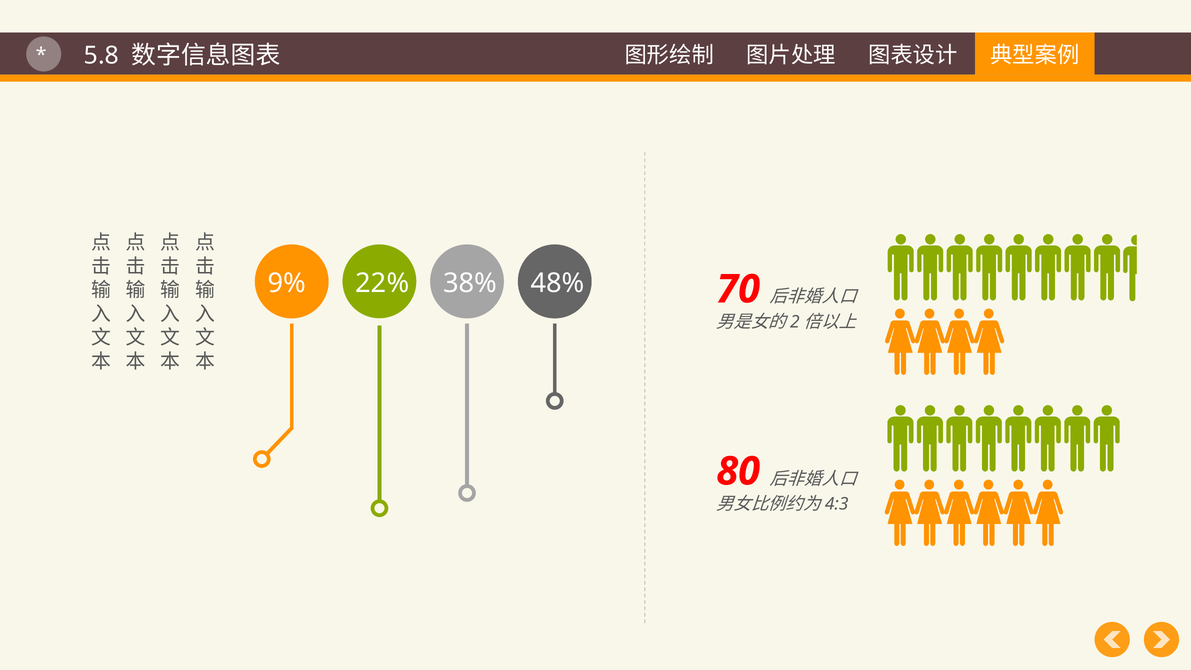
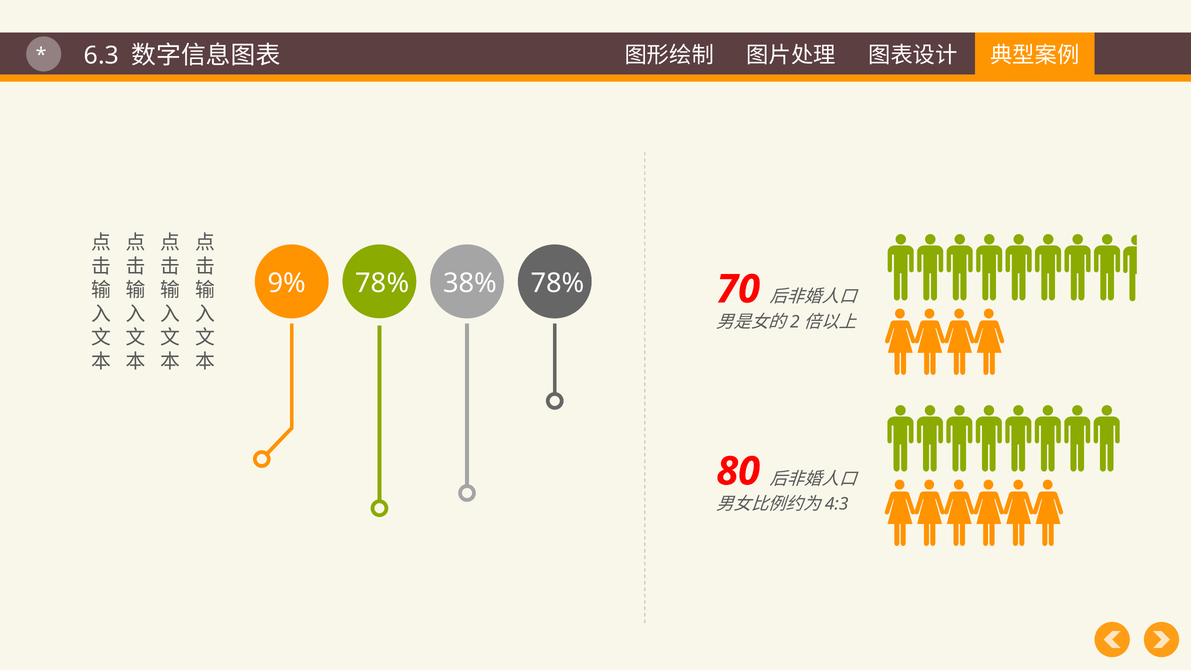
5.8: 5.8 -> 6.3
22% at (382, 283): 22% -> 78%
38% 48%: 48% -> 78%
